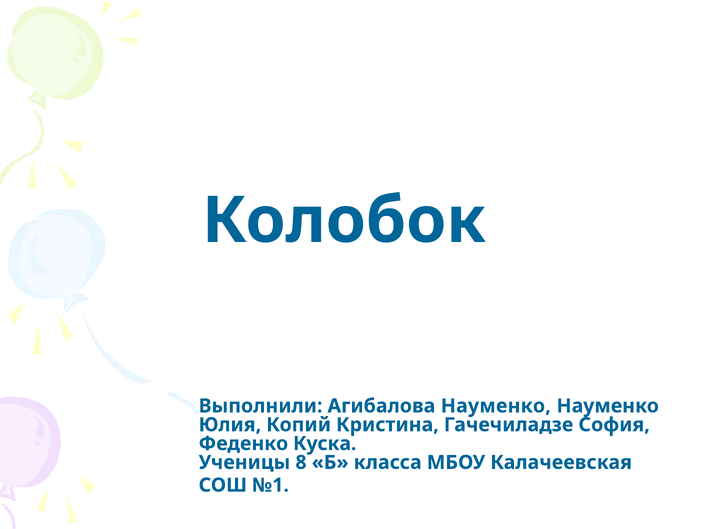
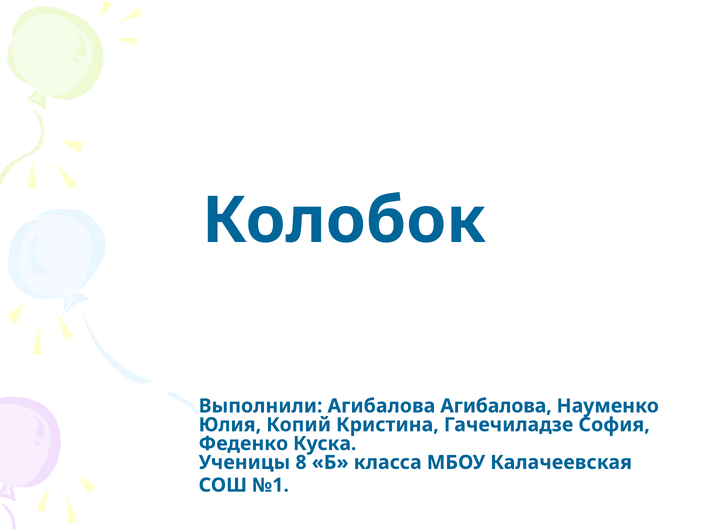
Агибалова Науменко: Науменко -> Агибалова
